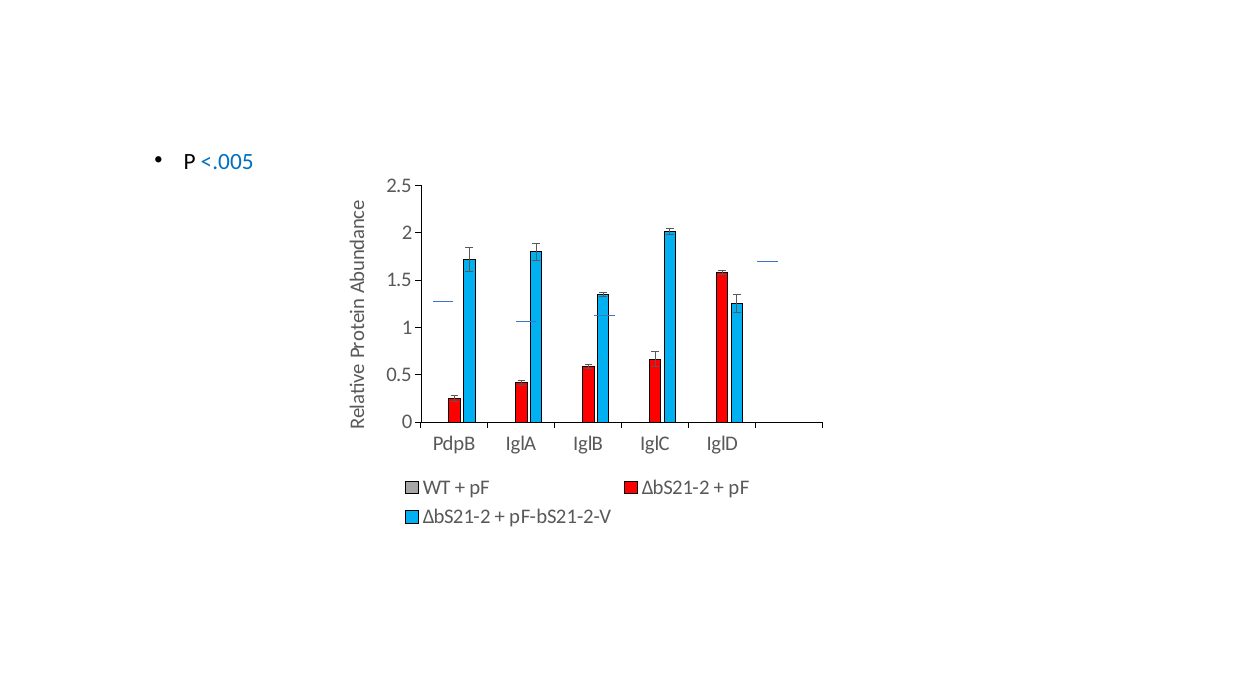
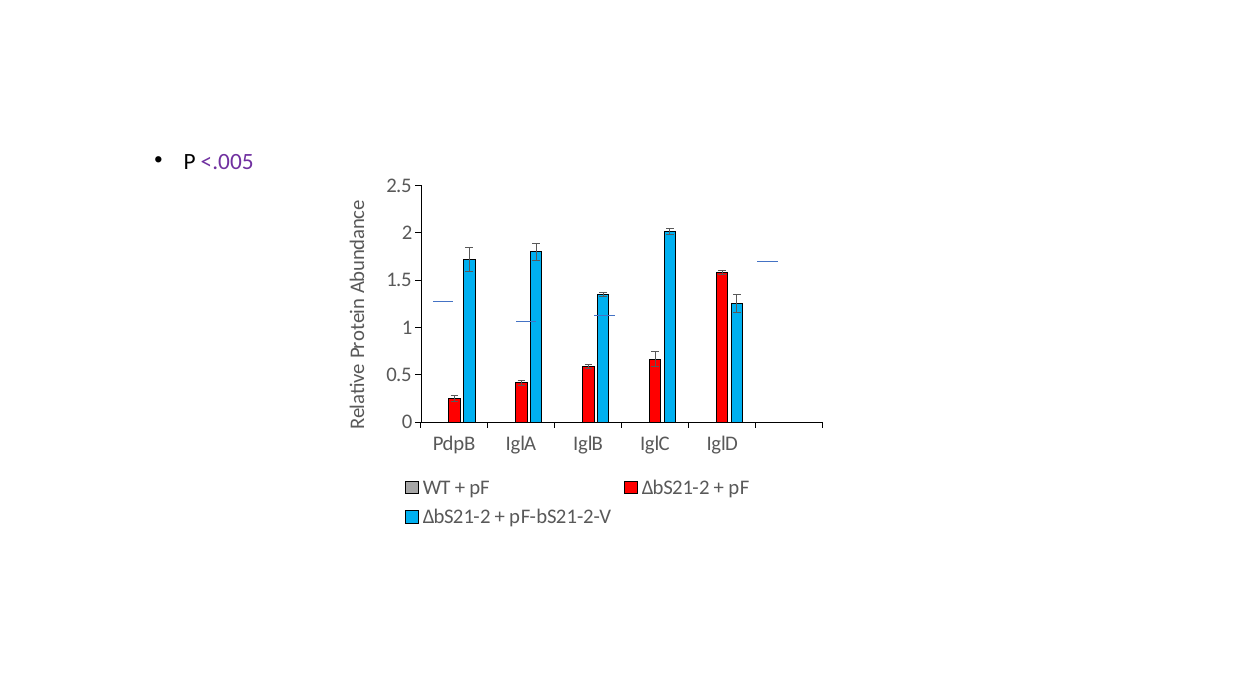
<.005 colour: blue -> purple
